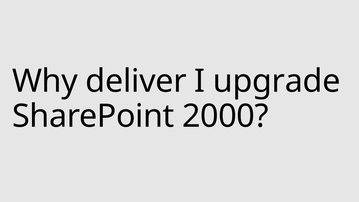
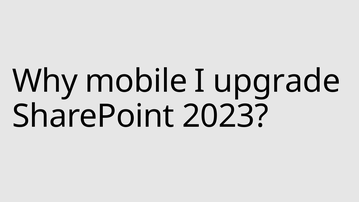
deliver: deliver -> mobile
2000: 2000 -> 2023
